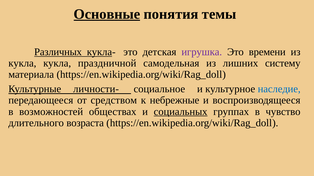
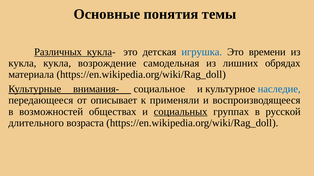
Основные underline: present -> none
игрушка colour: purple -> blue
праздничной: праздничной -> возрождение
систему: систему -> обрядах
личности-: личности- -> внимания-
средством: средством -> описывает
небрежные: небрежные -> применяли
чувство: чувство -> русской
